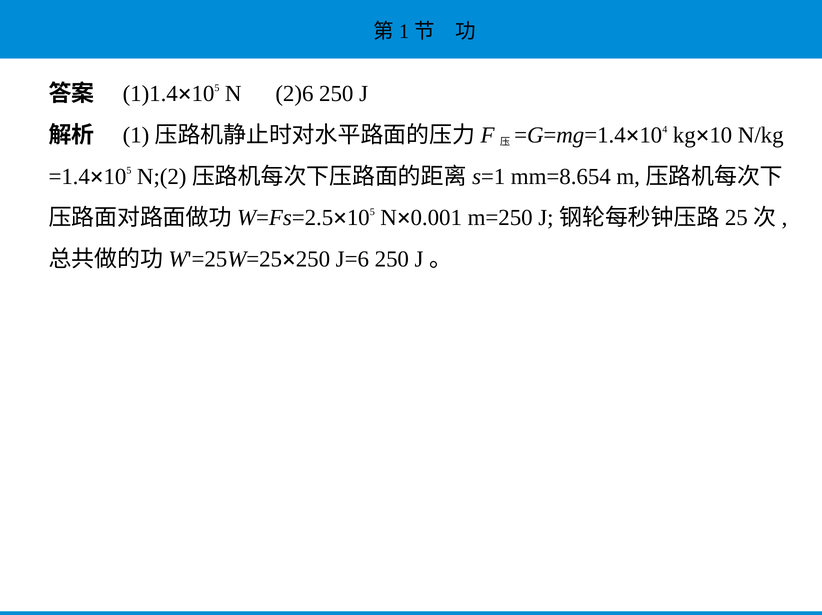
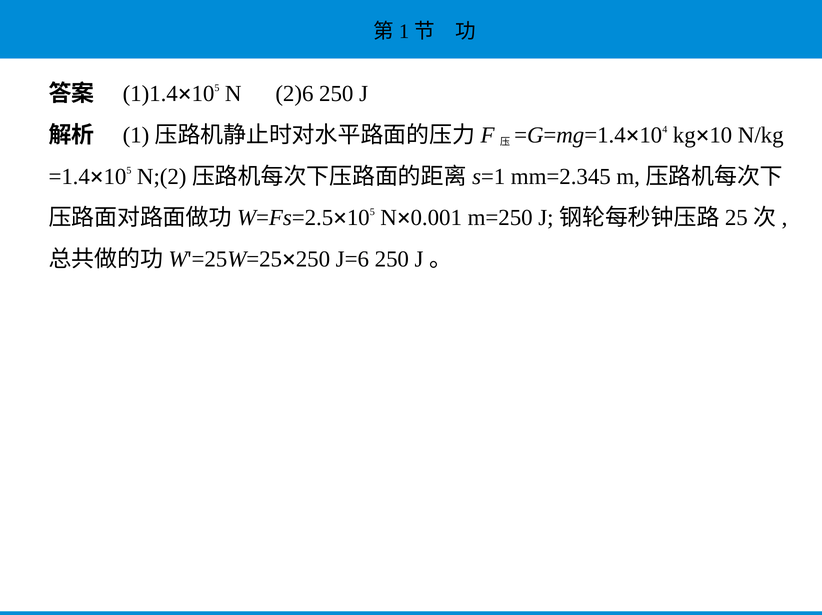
mm=8.654: mm=8.654 -> mm=2.345
